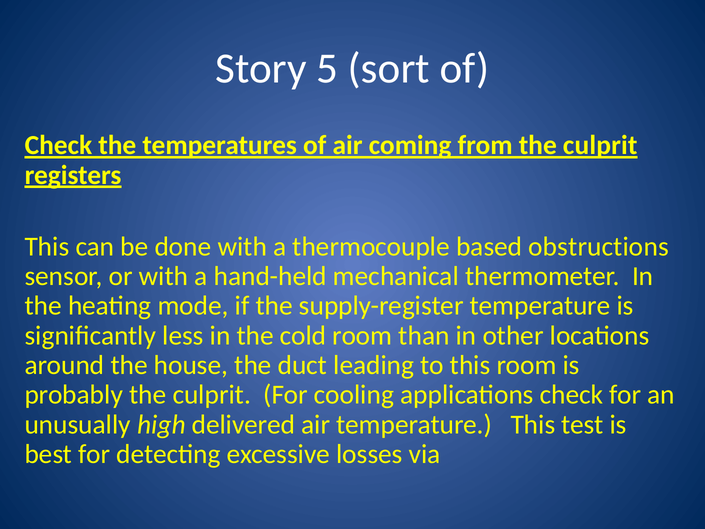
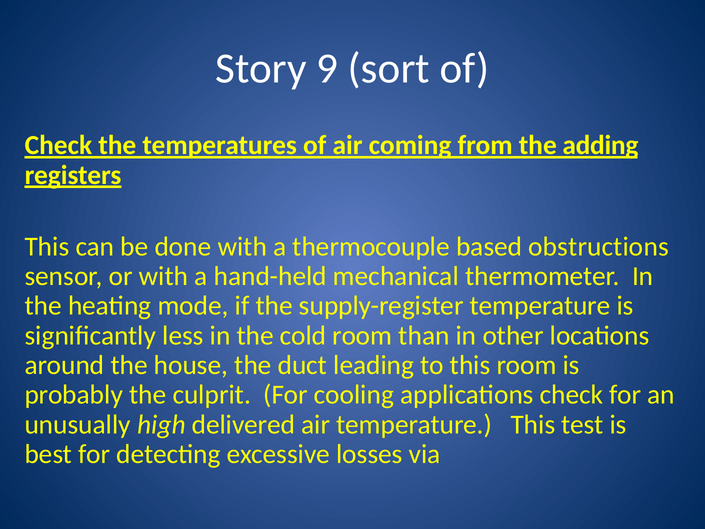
5: 5 -> 9
from the culprit: culprit -> adding
